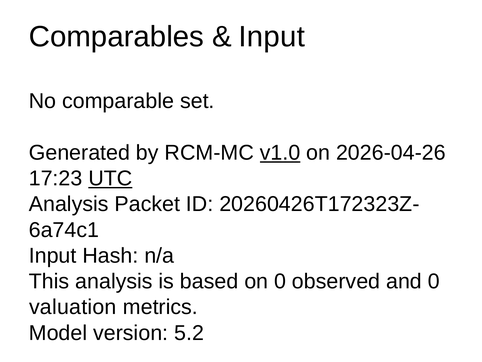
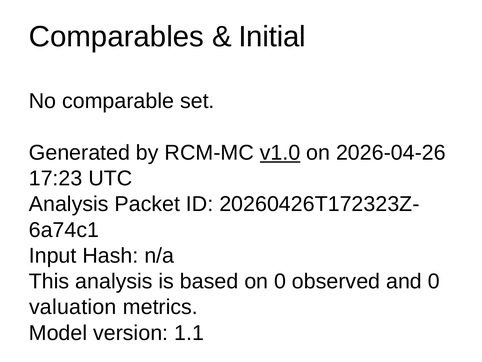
Input at (272, 37): Input -> Initial
UTC underline: present -> none
5.2: 5.2 -> 1.1
